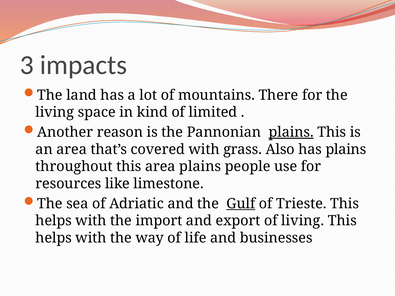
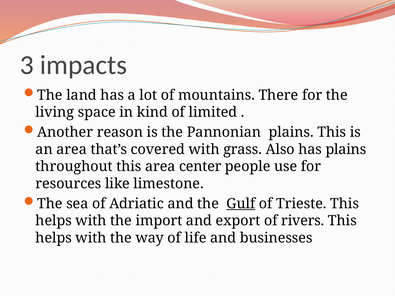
plains at (291, 132) underline: present -> none
area plains: plains -> center
of living: living -> rivers
